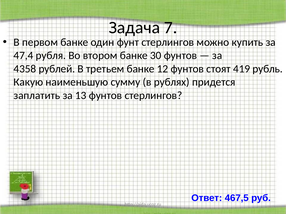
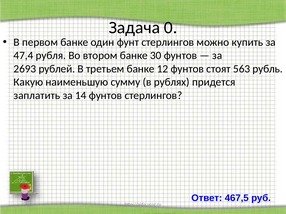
7: 7 -> 0
4358: 4358 -> 2693
419: 419 -> 563
13: 13 -> 14
